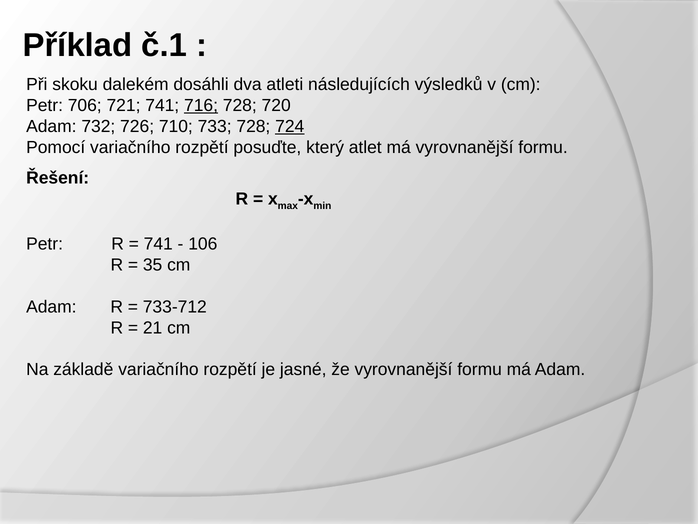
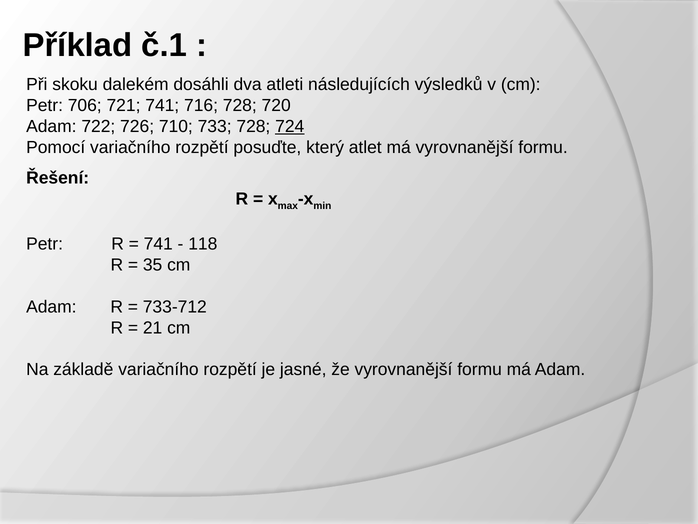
716 underline: present -> none
732: 732 -> 722
106: 106 -> 118
